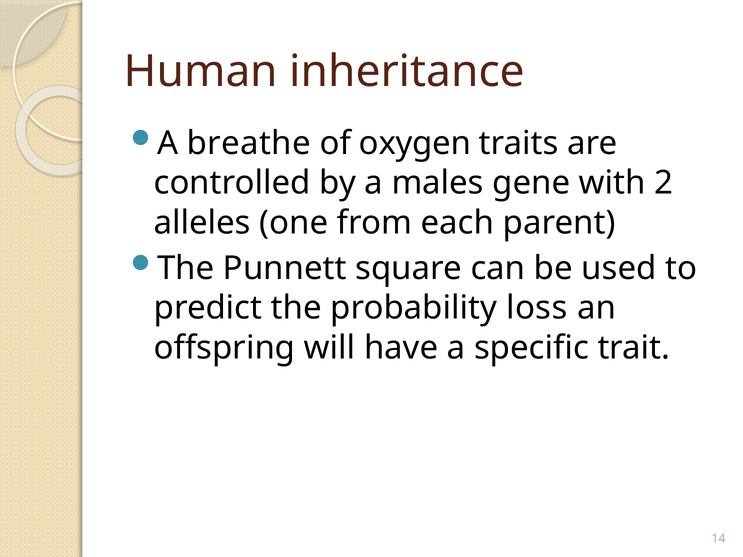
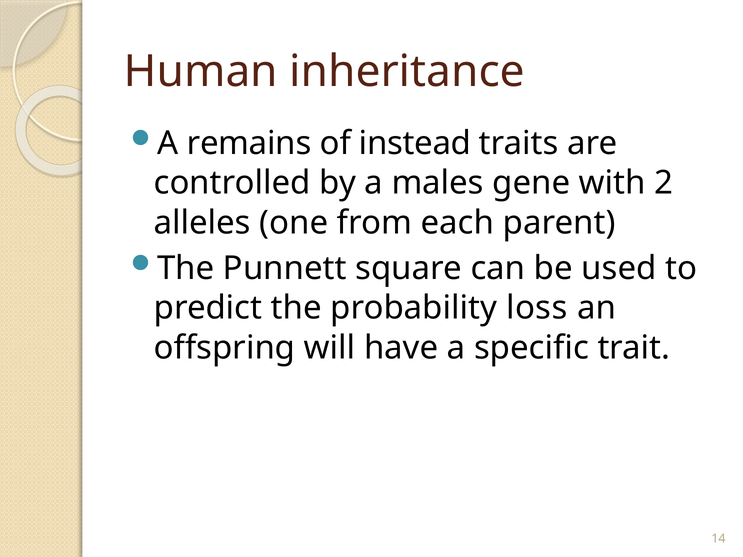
breathe: breathe -> remains
oxygen: oxygen -> instead
